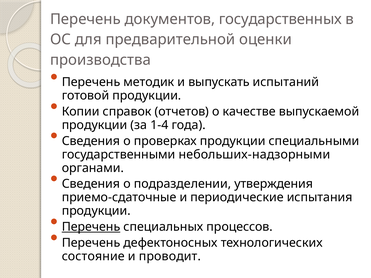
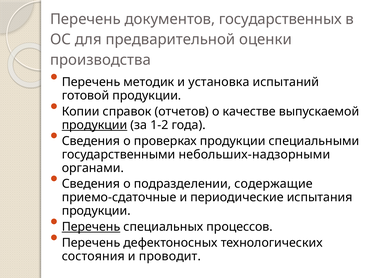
выпускать: выпускать -> установка
продукции at (95, 125) underline: none -> present
1-4: 1-4 -> 1-2
утверждения: утверждения -> содержащие
состояние: состояние -> состояния
